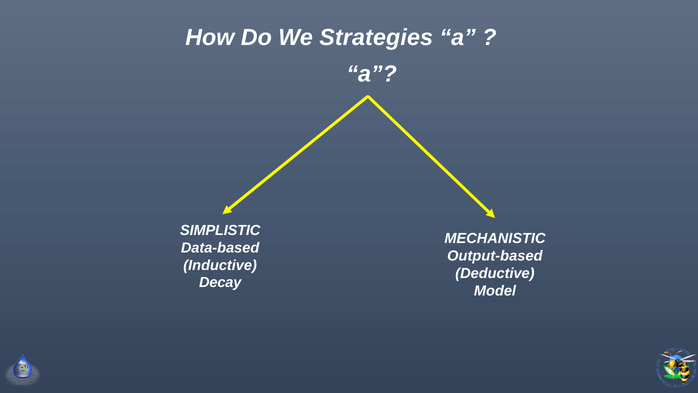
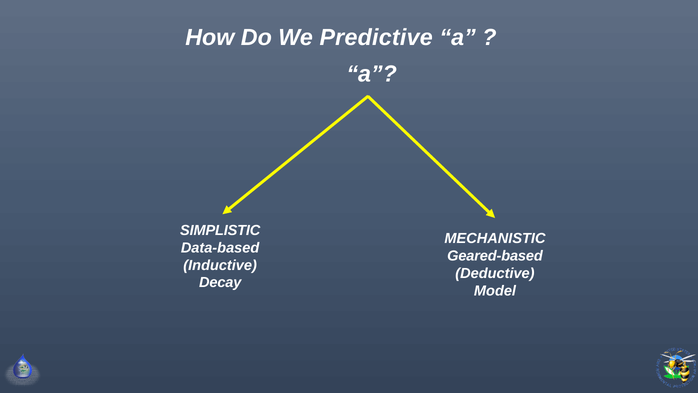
Strategies: Strategies -> Predictive
Output-based: Output-based -> Geared-based
